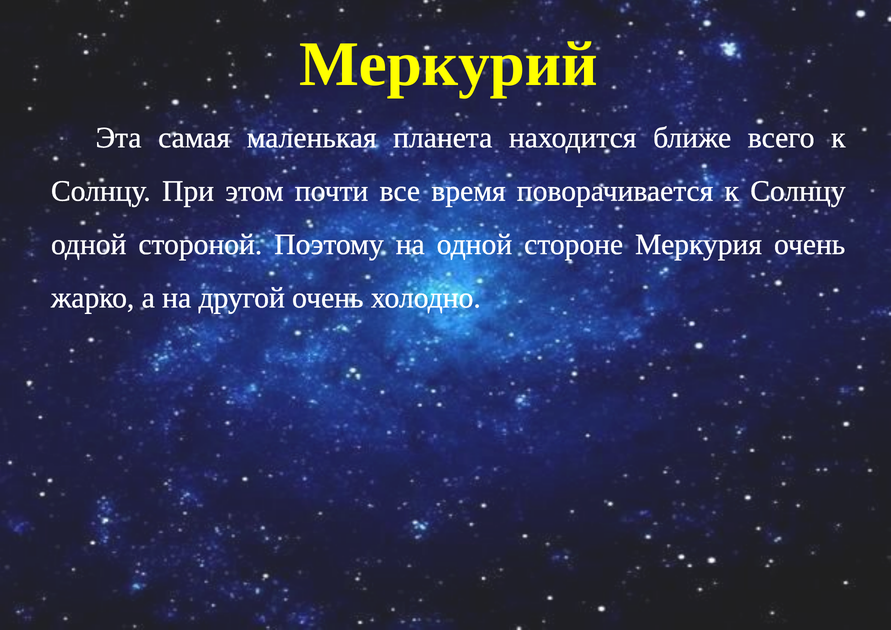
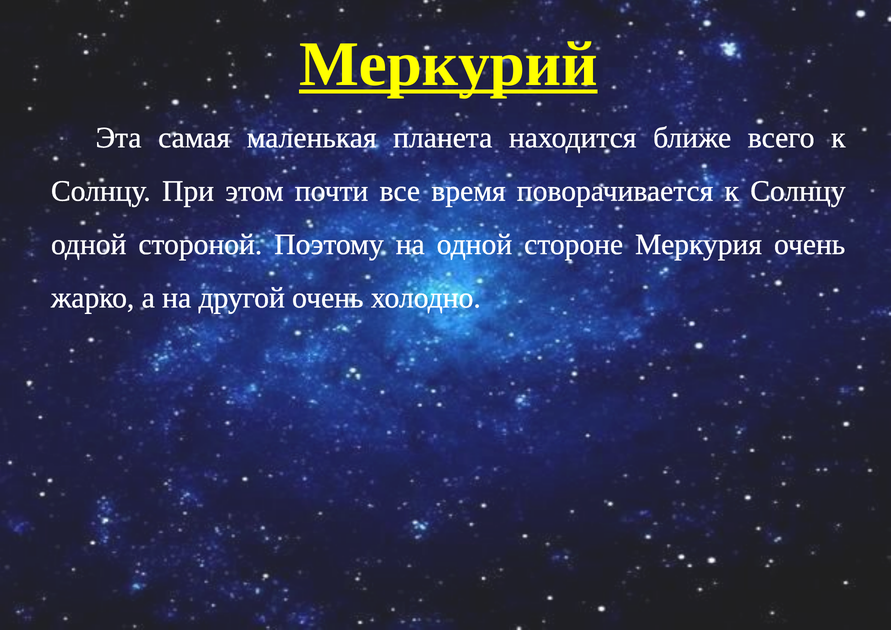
Меркурий underline: none -> present
